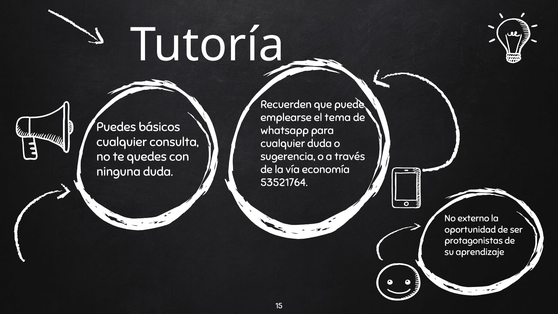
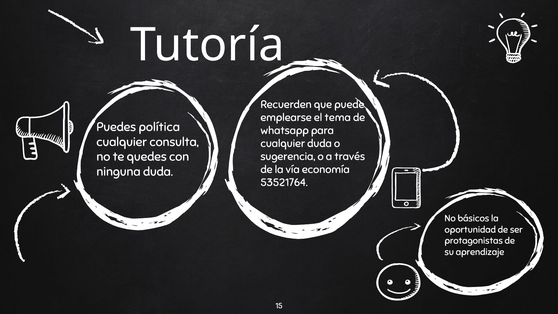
básicos: básicos -> política
externo: externo -> básicos
